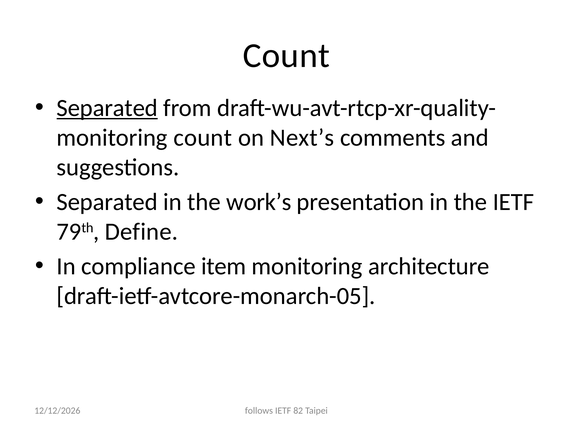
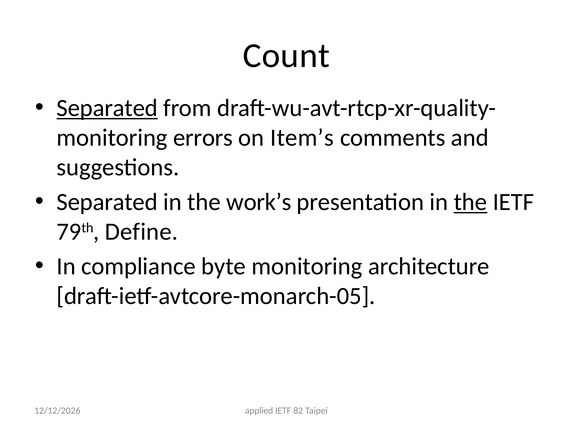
monitoring count: count -> errors
Next’s: Next’s -> Item’s
the at (470, 202) underline: none -> present
item: item -> byte
follows: follows -> applied
